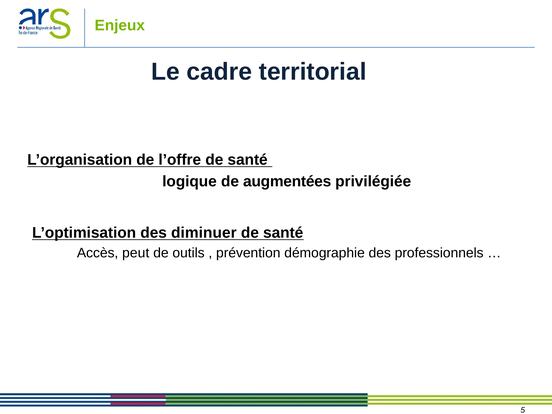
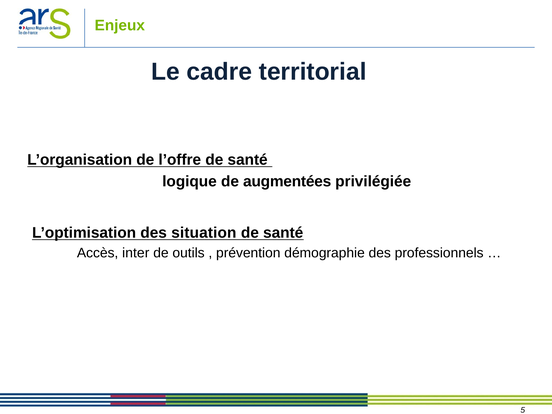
diminuer: diminuer -> situation
peut: peut -> inter
